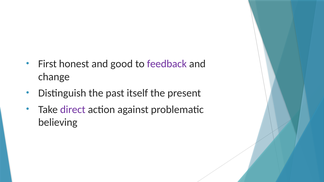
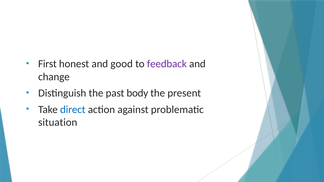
itself: itself -> body
direct colour: purple -> blue
believing: believing -> situation
